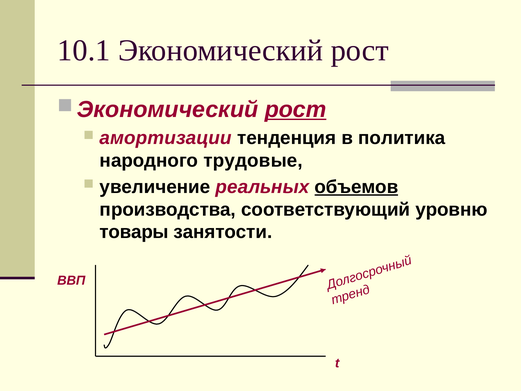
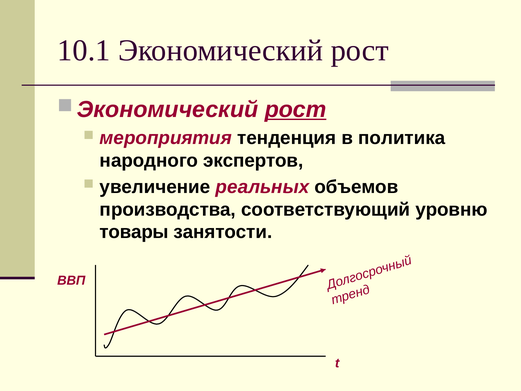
амортизации: амортизации -> мероприятия
трудовые: трудовые -> экспертов
объемов underline: present -> none
